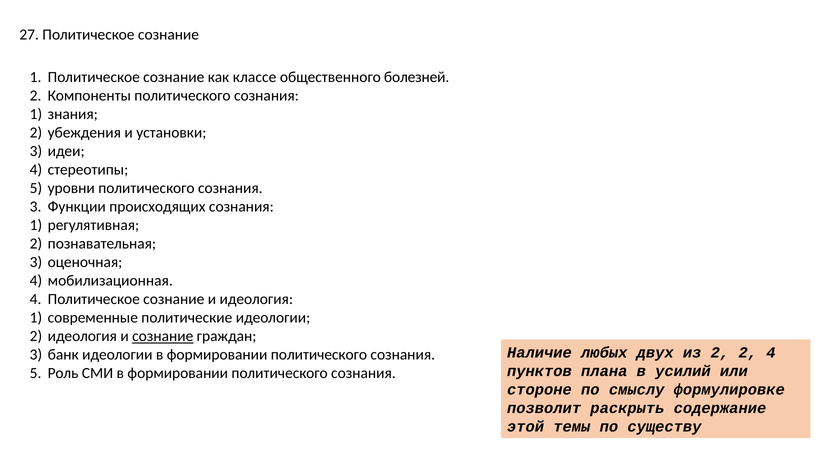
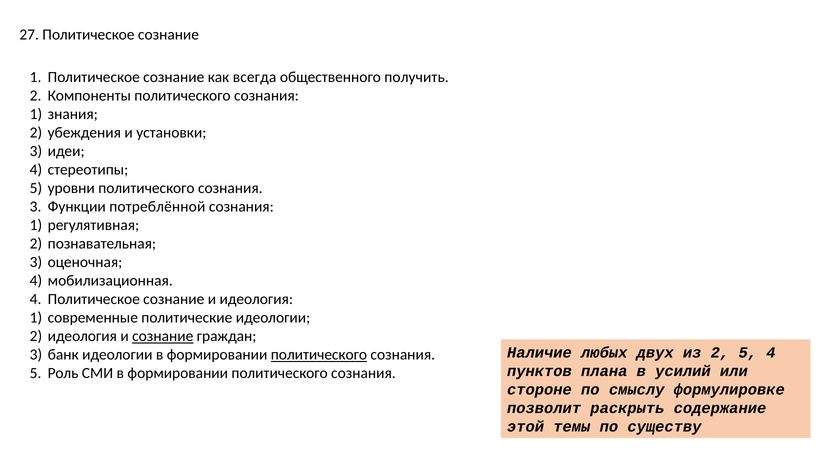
классе: классе -> всегда
болезней: болезней -> получить
происходящих: происходящих -> потреблённой
2 2: 2 -> 5
политического at (319, 355) underline: none -> present
